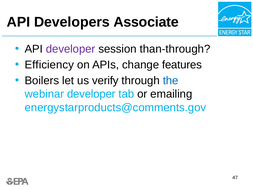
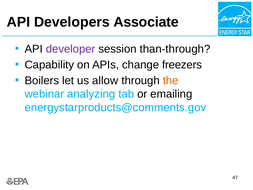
Efficiency: Efficiency -> Capability
features: features -> freezers
verify: verify -> allow
the colour: blue -> orange
webinar developer: developer -> analyzing
